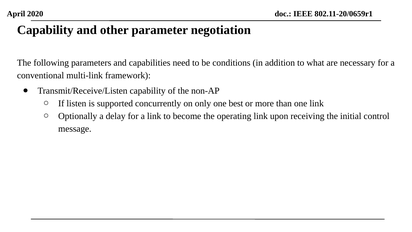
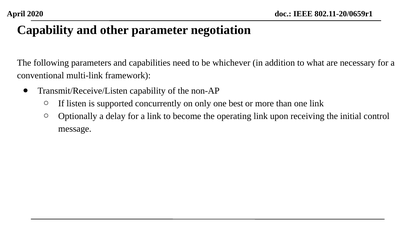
conditions: conditions -> whichever
